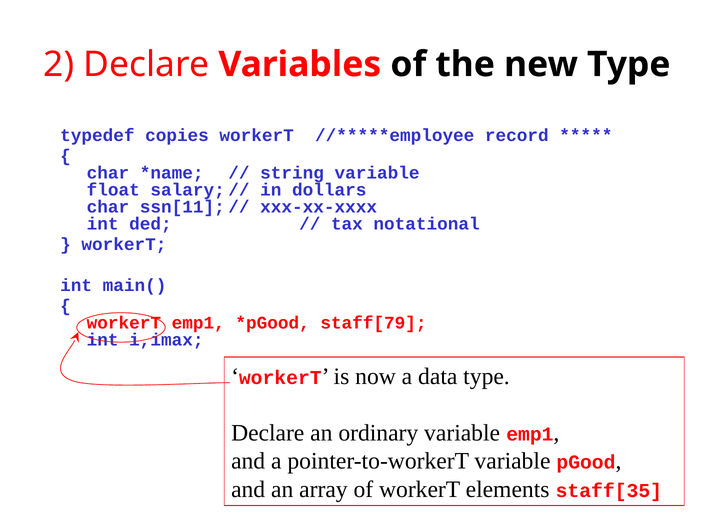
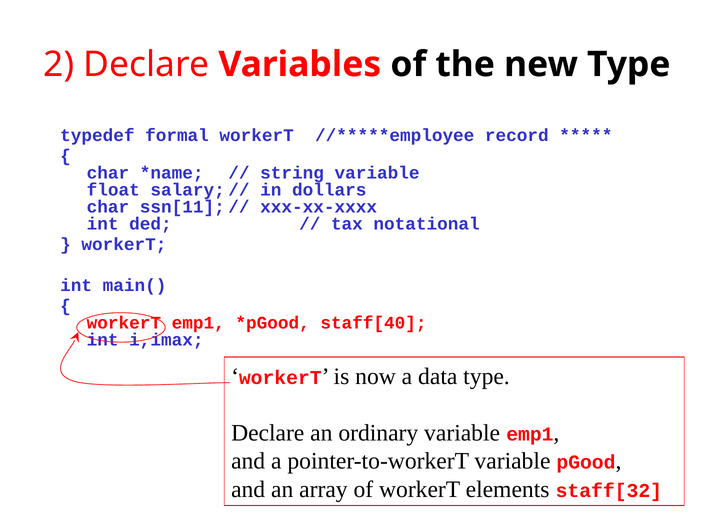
copies: copies -> formal
staff[79: staff[79 -> staff[40
staff[35: staff[35 -> staff[32
